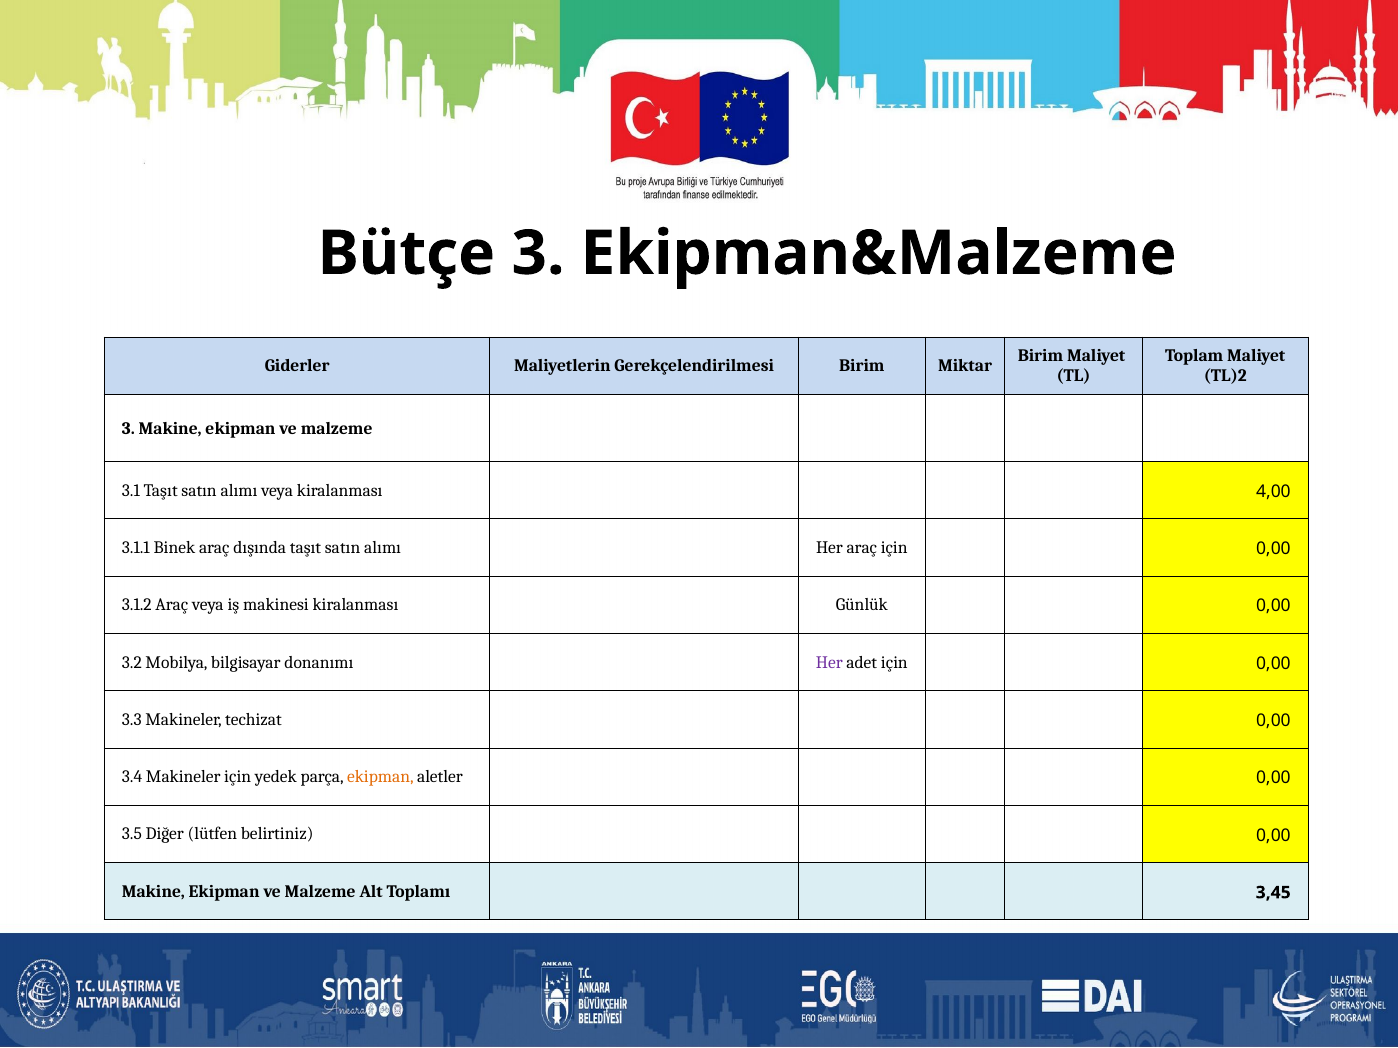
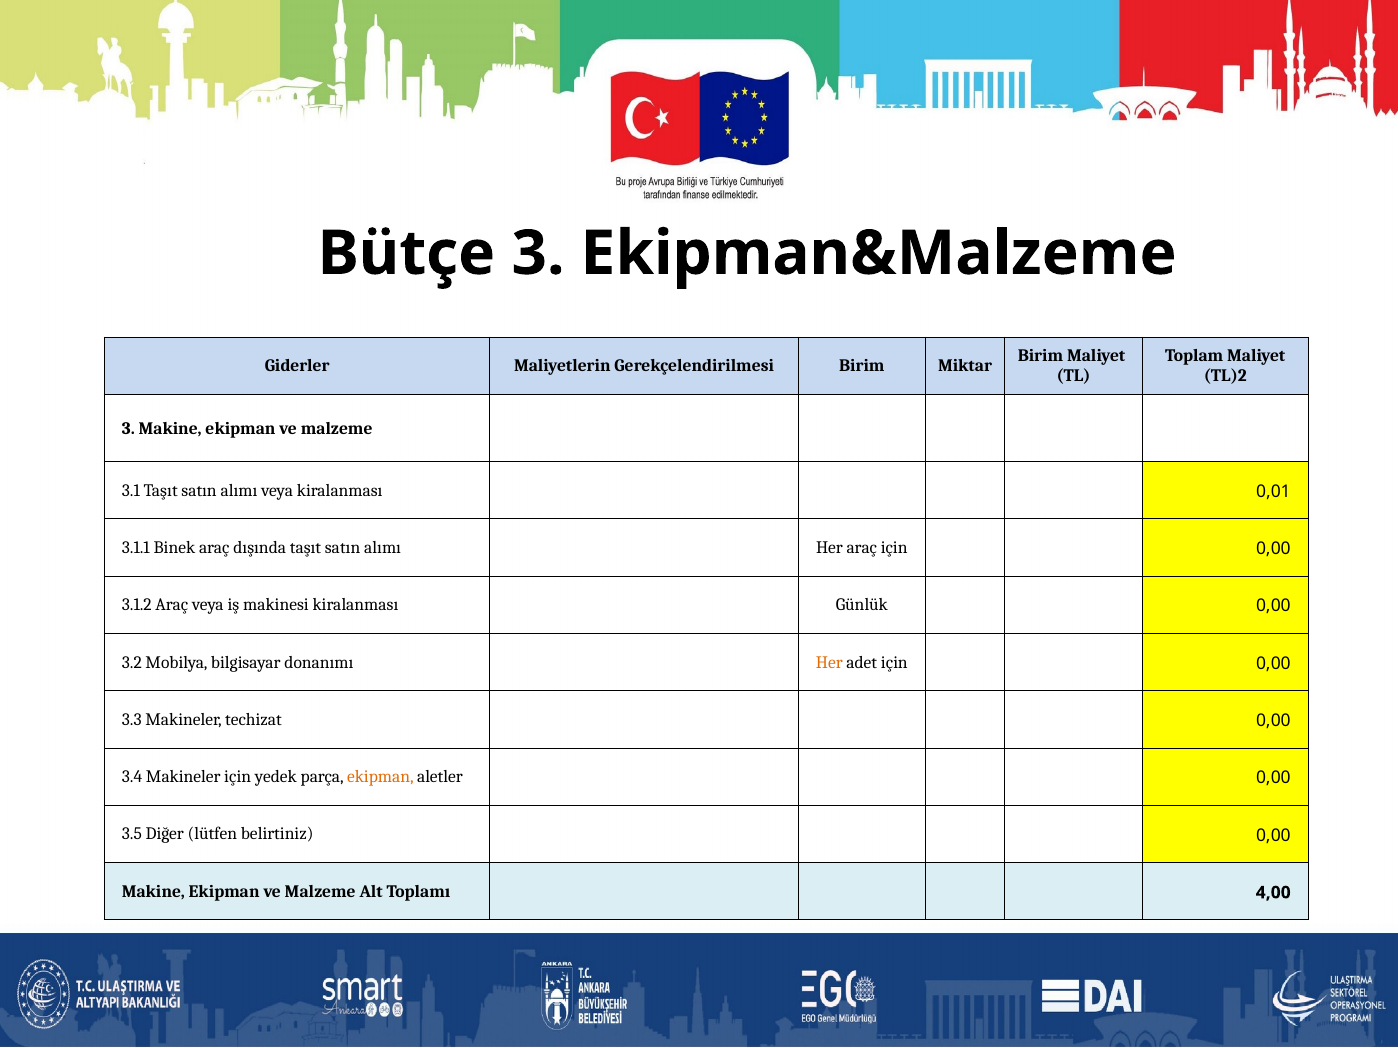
4,00: 4,00 -> 0,01
Her at (829, 663) colour: purple -> orange
3,45: 3,45 -> 4,00
